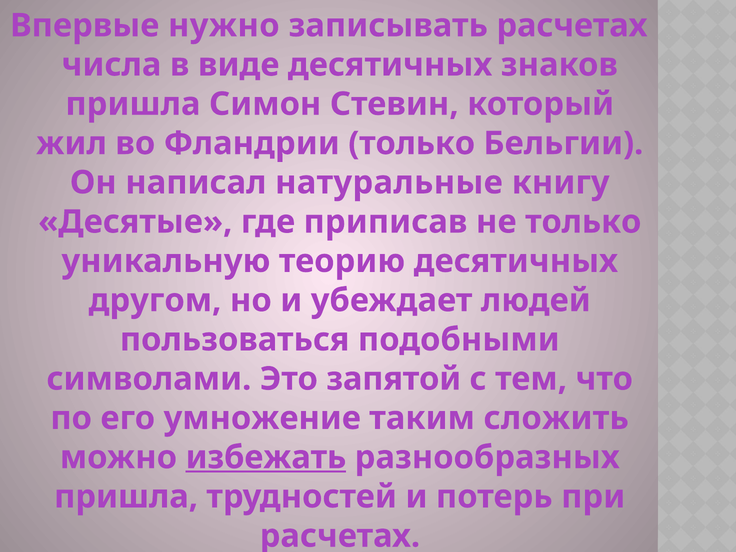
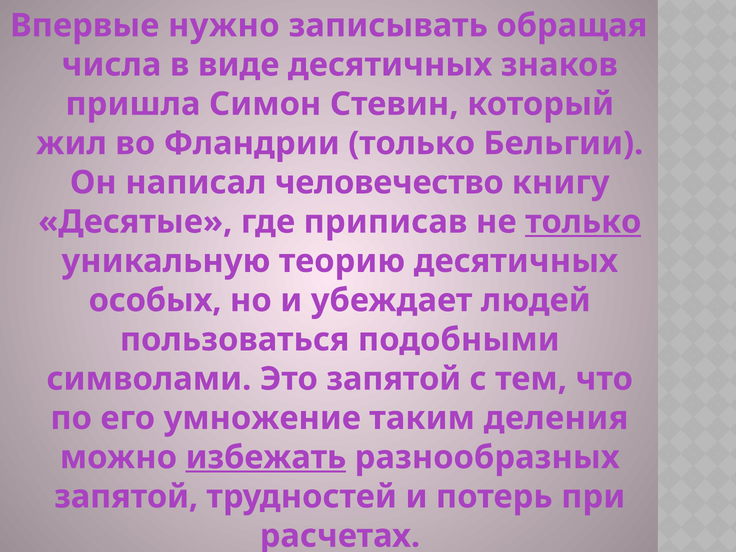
записывать расчетах: расчетах -> обращая
натуральные: натуральные -> человечество
только at (583, 222) underline: none -> present
другом: другом -> особых
сложить: сложить -> деления
пришла at (126, 497): пришла -> запятой
